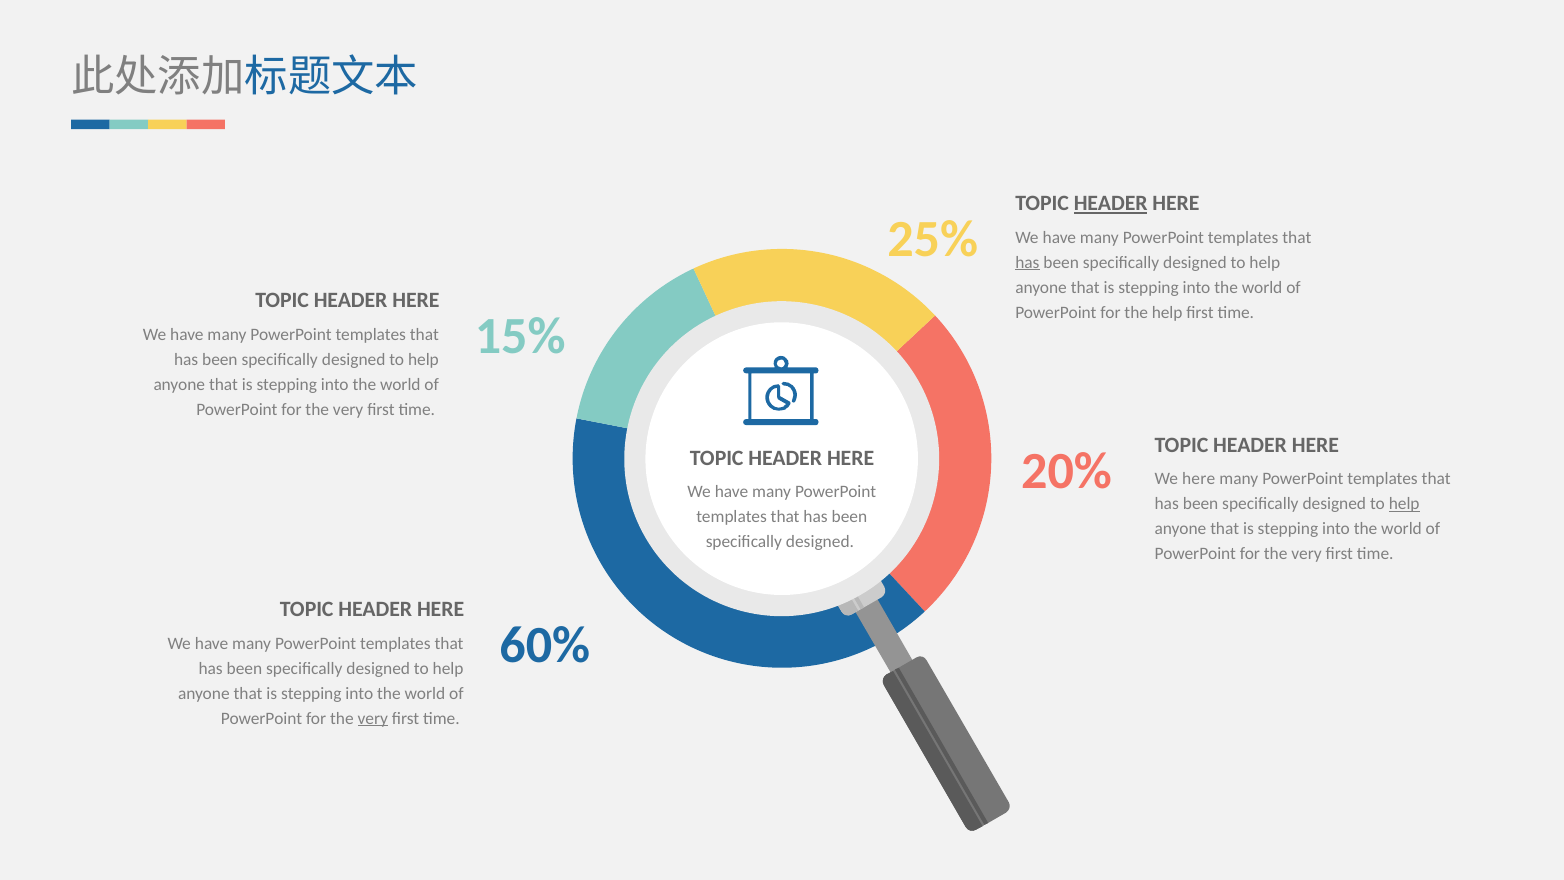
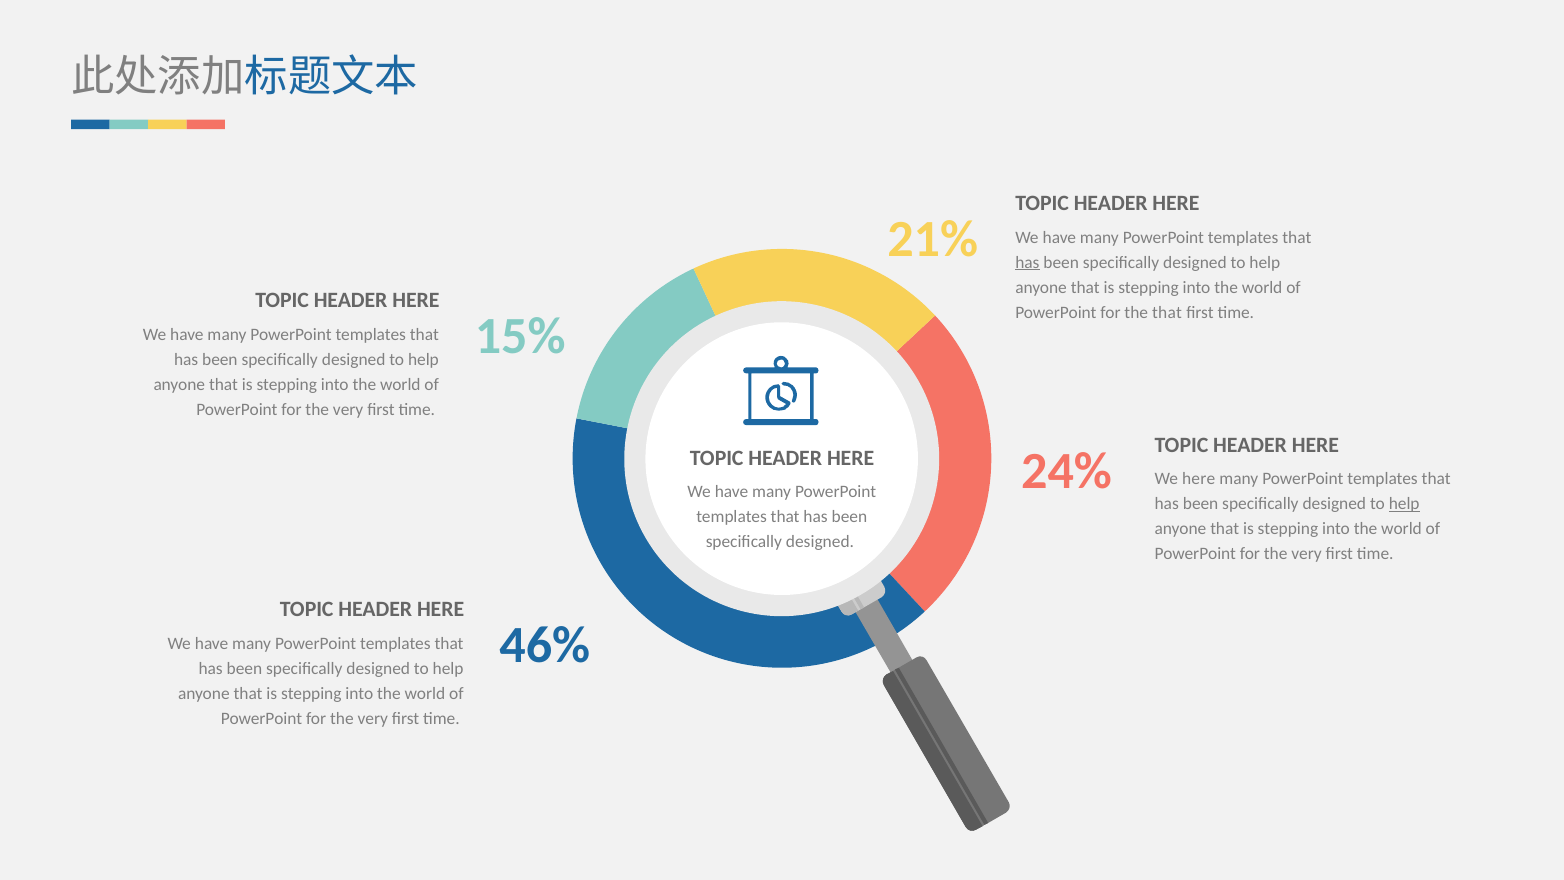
HEADER at (1111, 204) underline: present -> none
25%: 25% -> 21%
the help: help -> that
20%: 20% -> 24%
60%: 60% -> 46%
very at (373, 718) underline: present -> none
